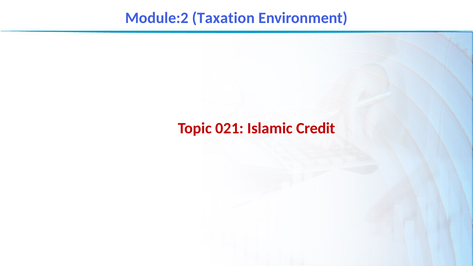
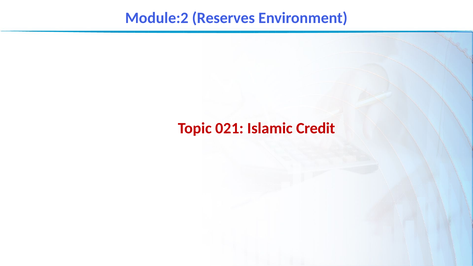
Taxation: Taxation -> Reserves
